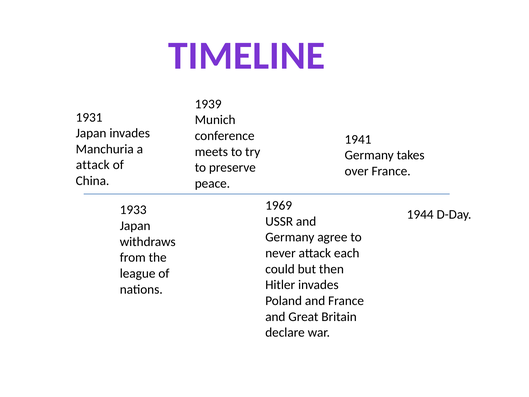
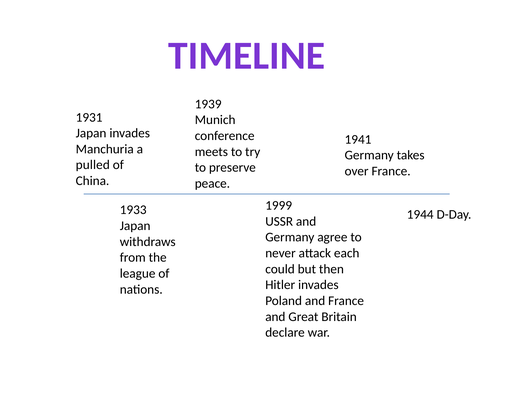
attack at (93, 165): attack -> pulled
1969: 1969 -> 1999
